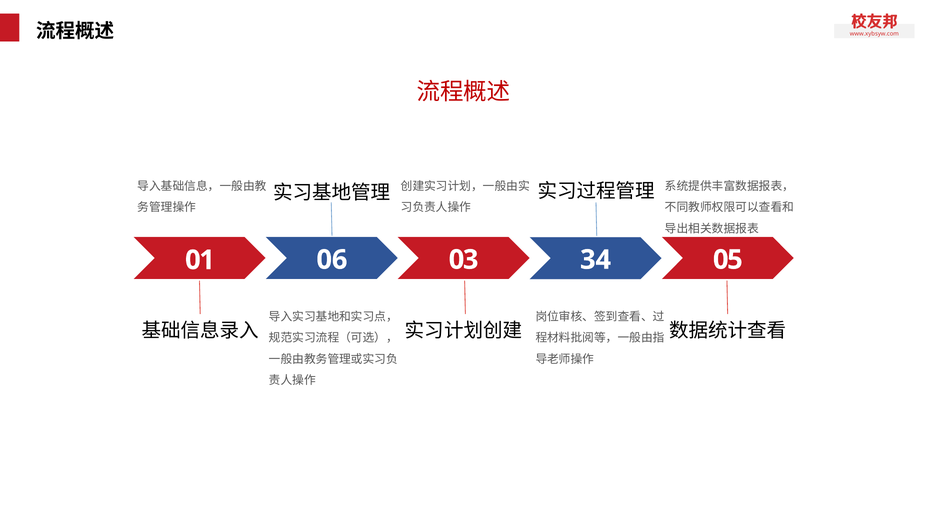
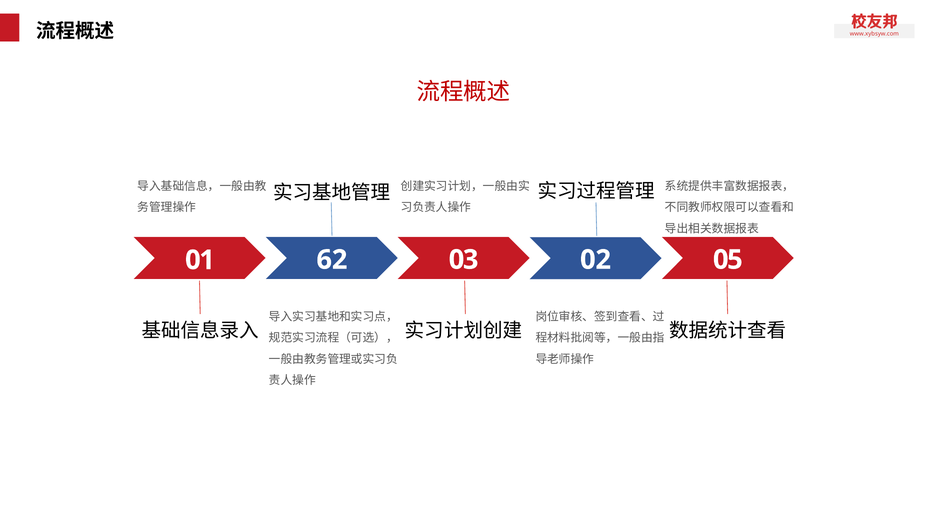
06: 06 -> 62
34: 34 -> 02
